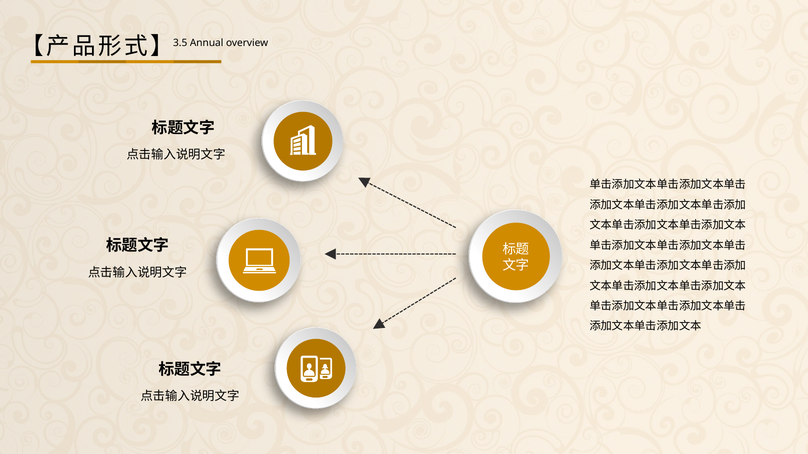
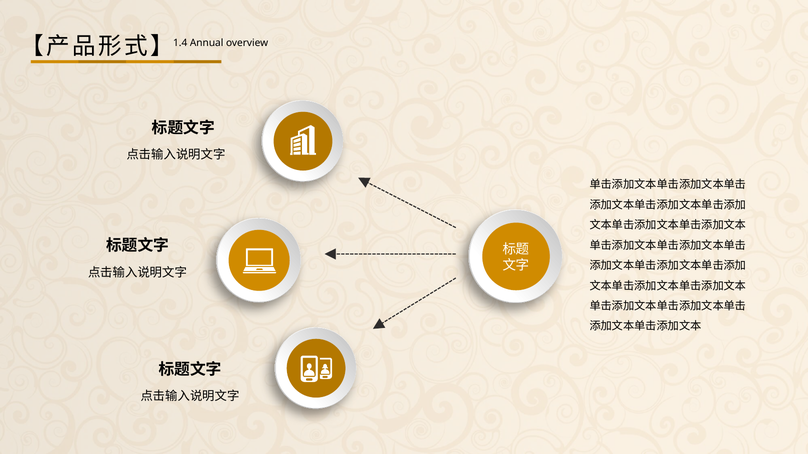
3.5: 3.5 -> 1.4
